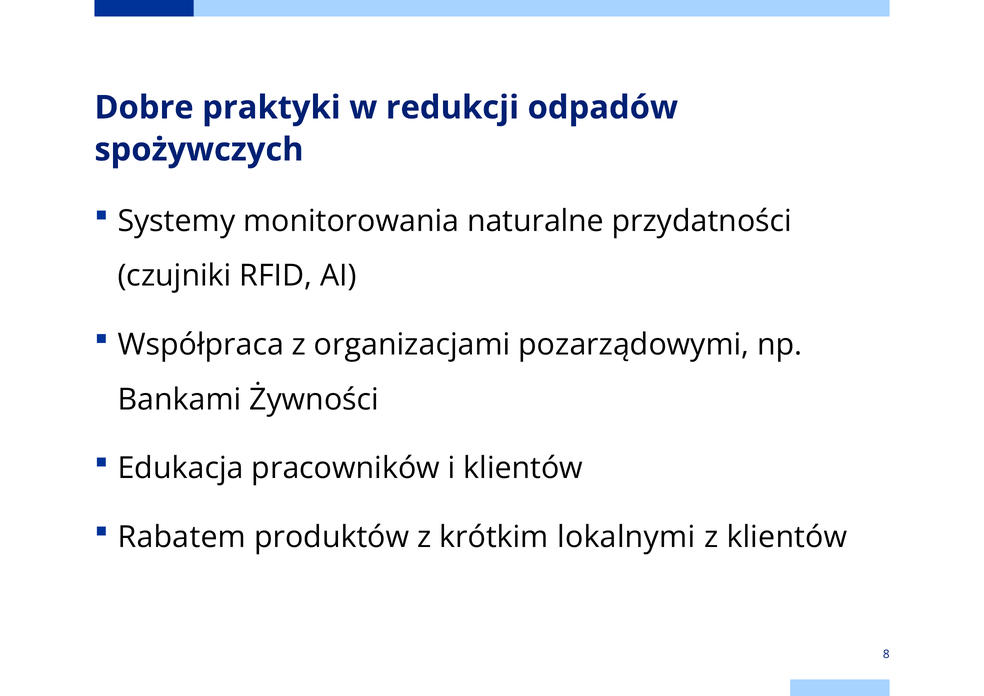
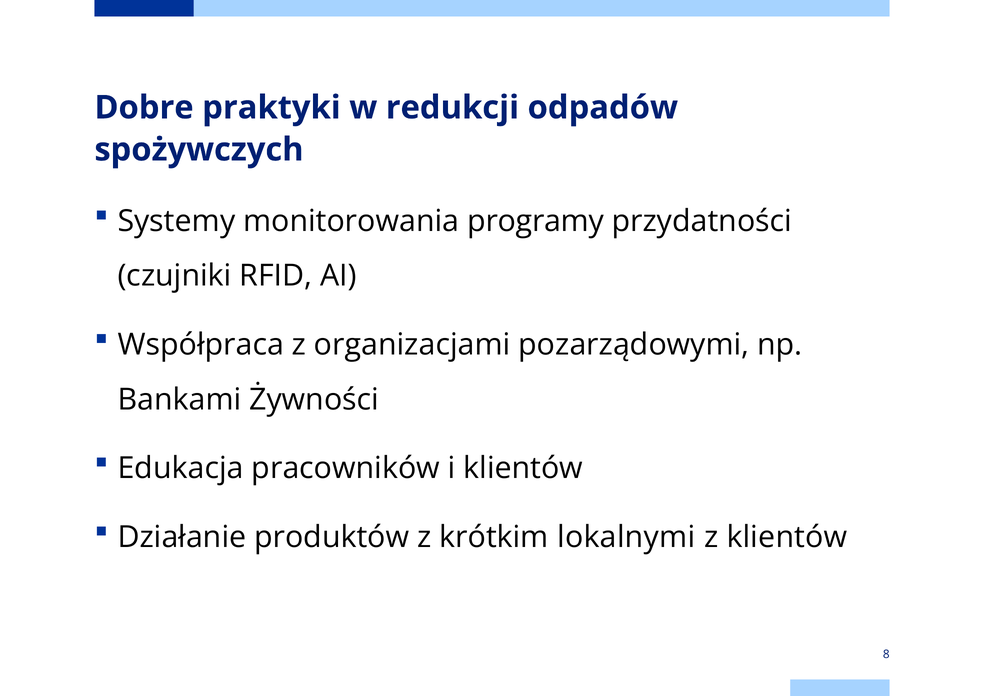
naturalne: naturalne -> programy
Rabatem: Rabatem -> Działanie
